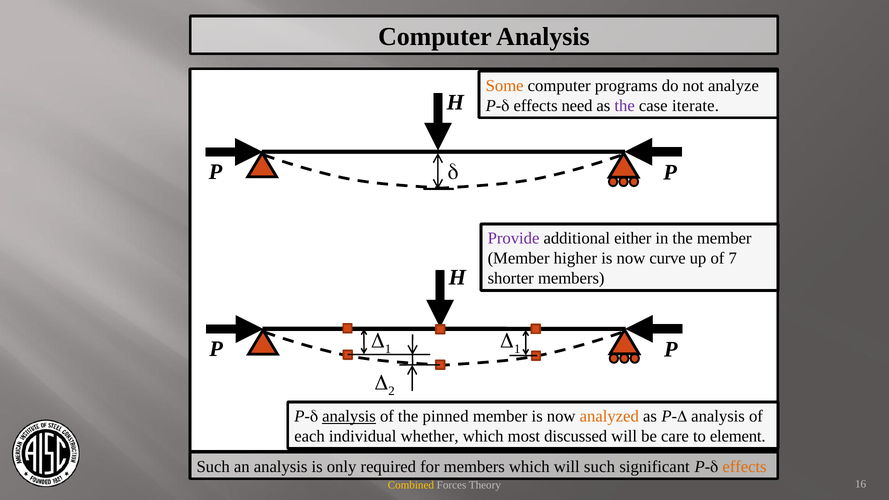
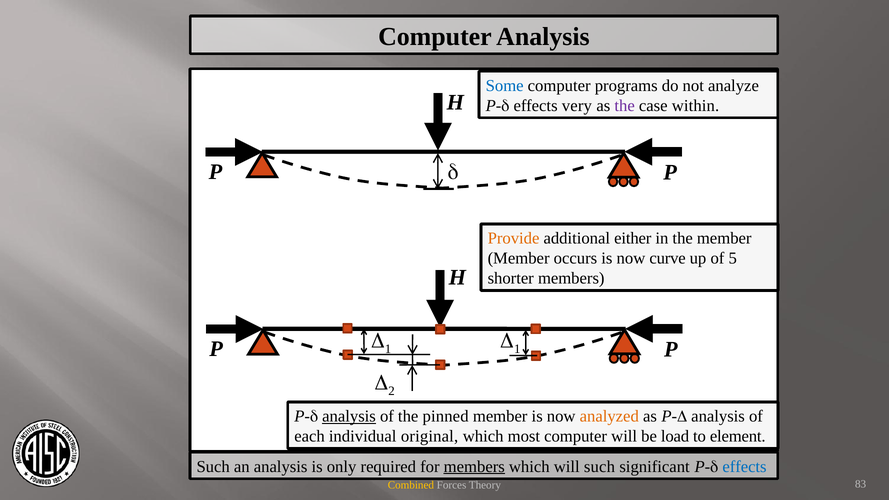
Some colour: orange -> blue
need: need -> very
iterate: iterate -> within
Provide colour: purple -> orange
higher: higher -> occurs
7: 7 -> 5
whether: whether -> original
most discussed: discussed -> computer
care: care -> load
members at (474, 467) underline: none -> present
effects at (744, 467) colour: orange -> blue
16: 16 -> 83
